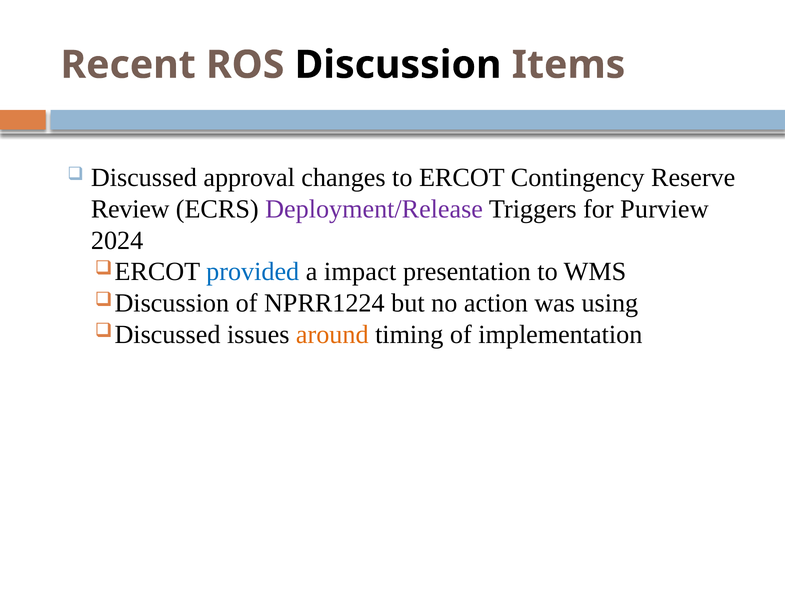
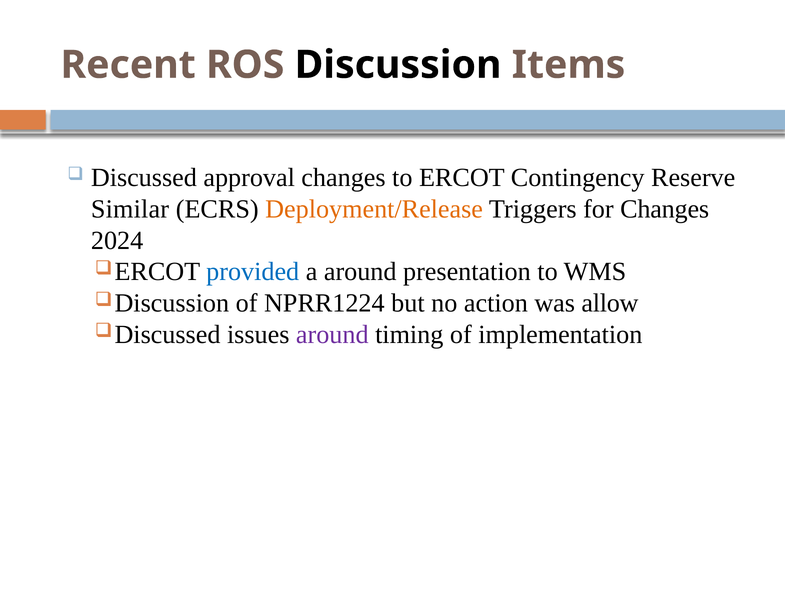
Review: Review -> Similar
Deployment/Release colour: purple -> orange
for Purview: Purview -> Changes
a impact: impact -> around
using: using -> allow
around at (332, 334) colour: orange -> purple
